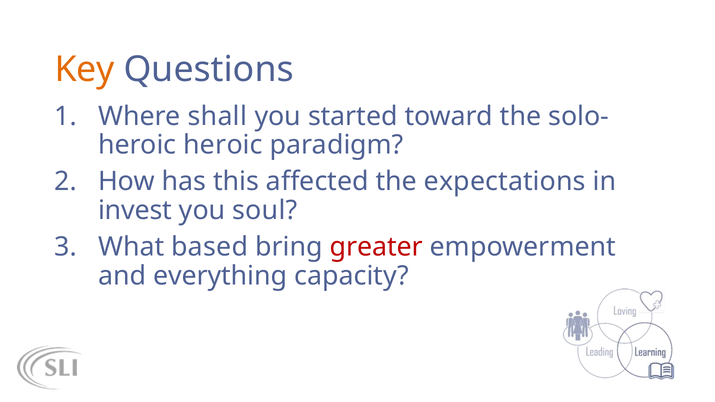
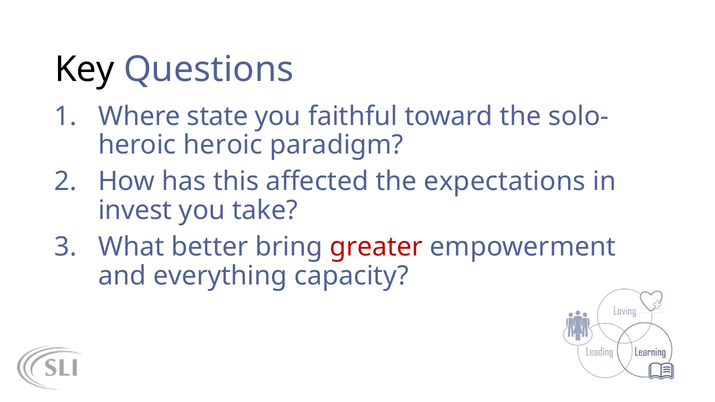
Key colour: orange -> black
shall: shall -> state
started: started -> faithful
soul: soul -> take
based: based -> better
